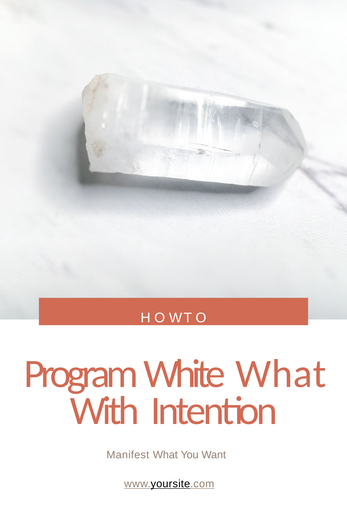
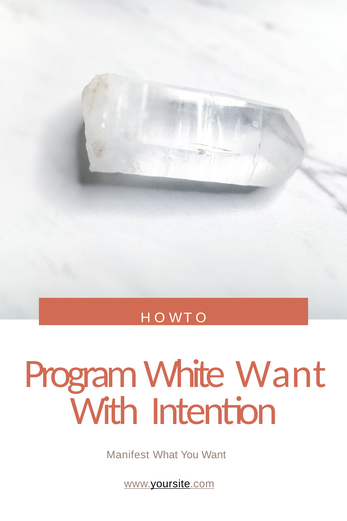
White What: What -> Want
